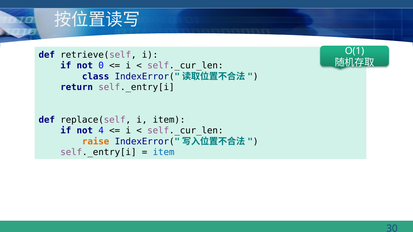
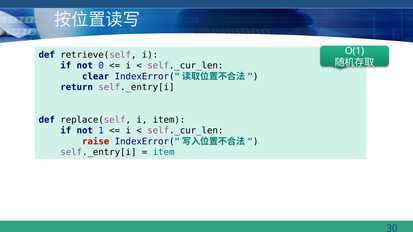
class: class -> clear
4: 4 -> 1
raise colour: orange -> red
